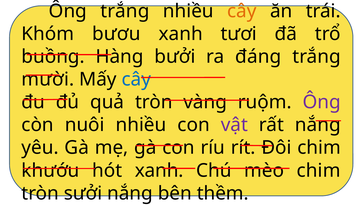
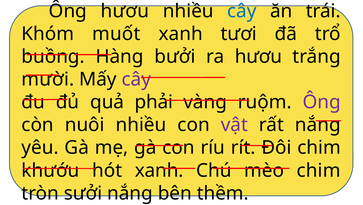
Ông trắng: trắng -> hươu
cây at (242, 11) colour: orange -> blue
bươu: bươu -> muốt
ra đáng: đáng -> hươu
cây at (136, 79) colour: blue -> purple
quả tròn: tròn -> phải
